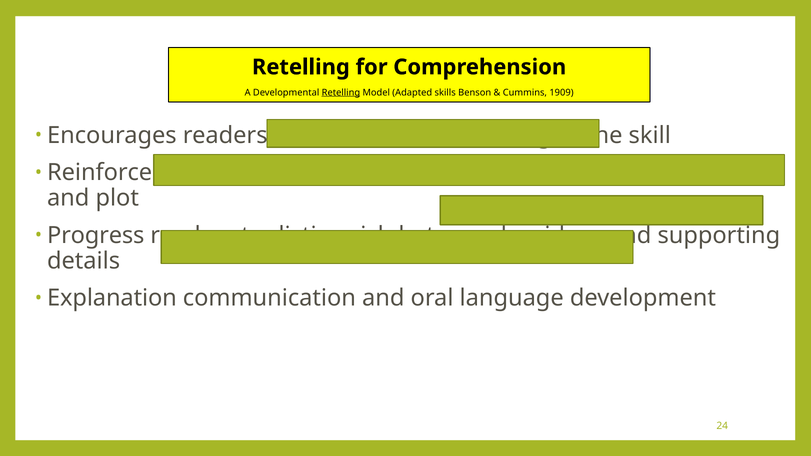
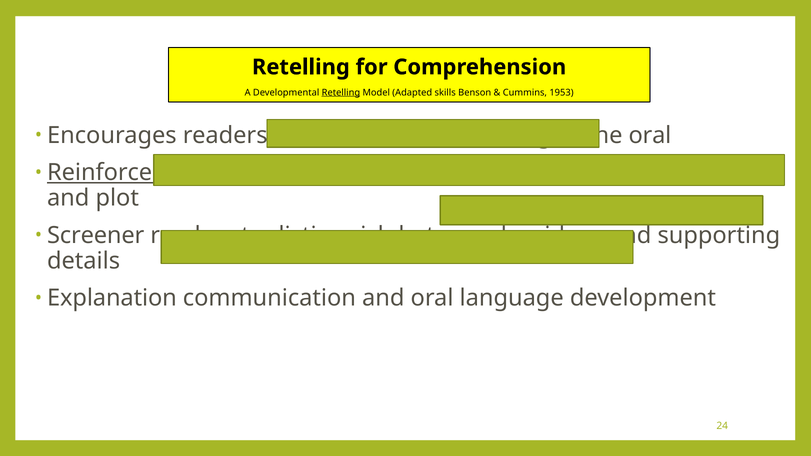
1909: 1909 -> 1953
skill at (650, 135): skill -> oral
Reinforces underline: none -> present
Progress: Progress -> Screener
